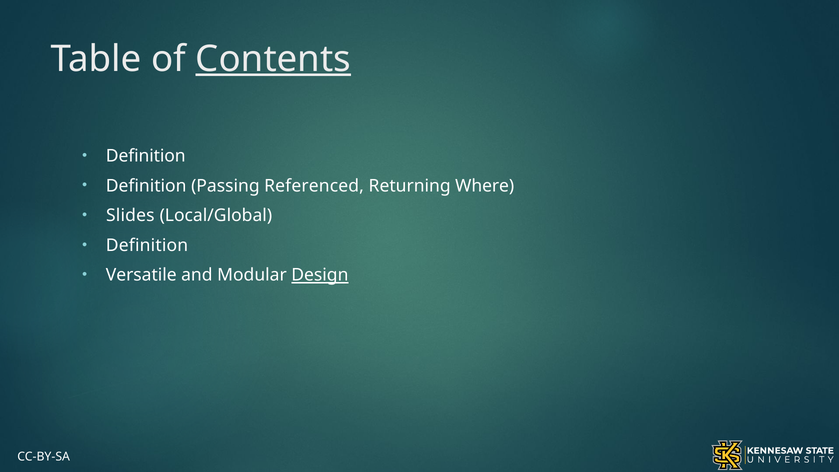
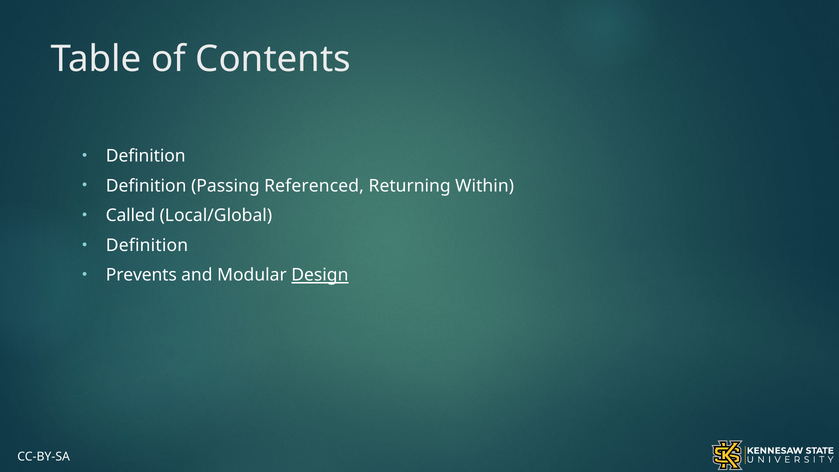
Contents underline: present -> none
Where: Where -> Within
Slides: Slides -> Called
Versatile: Versatile -> Prevents
